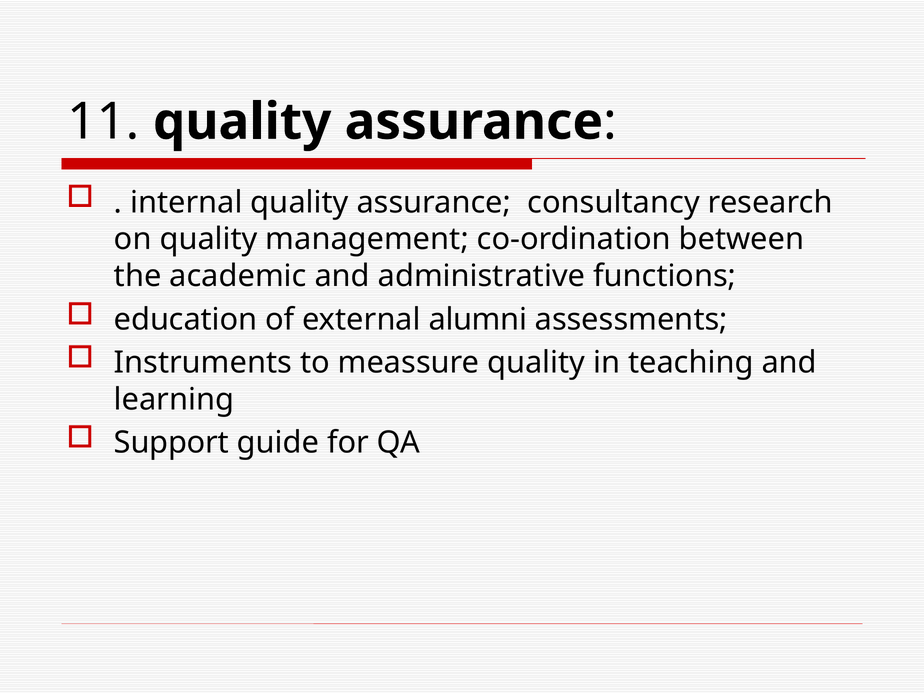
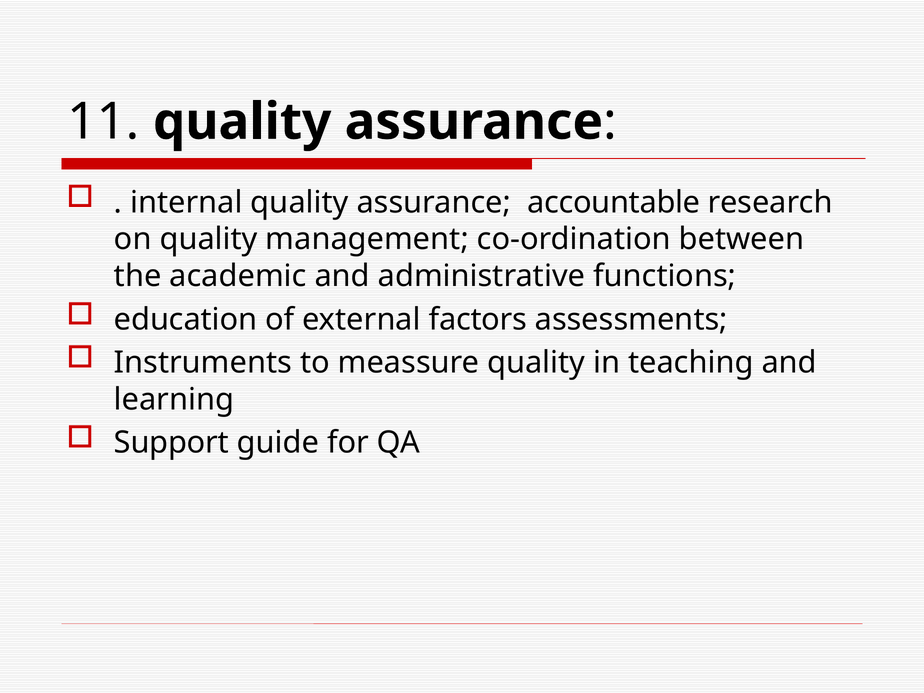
consultancy: consultancy -> accountable
alumni: alumni -> factors
